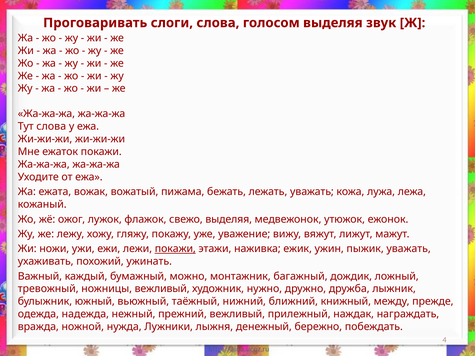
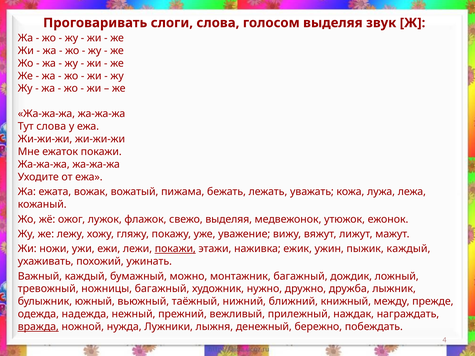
пыжик уважать: уважать -> каждый
ножницы вежливый: вежливый -> багажный
вражда underline: none -> present
